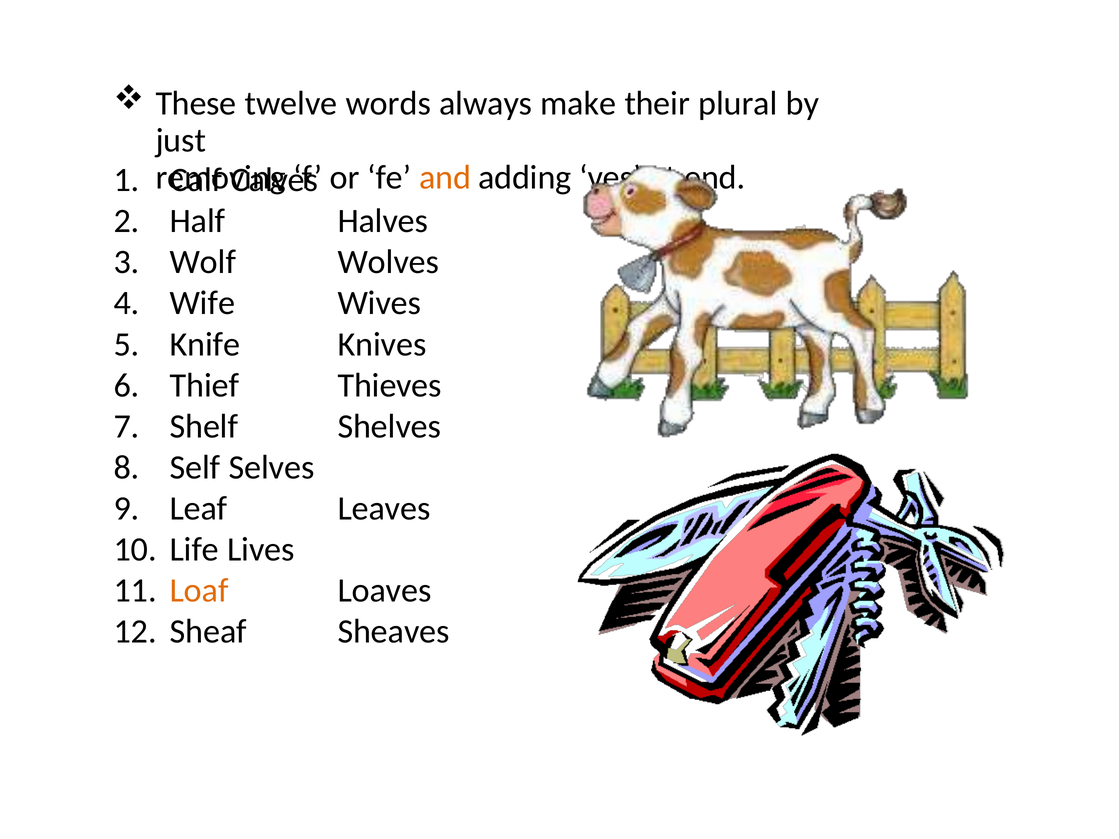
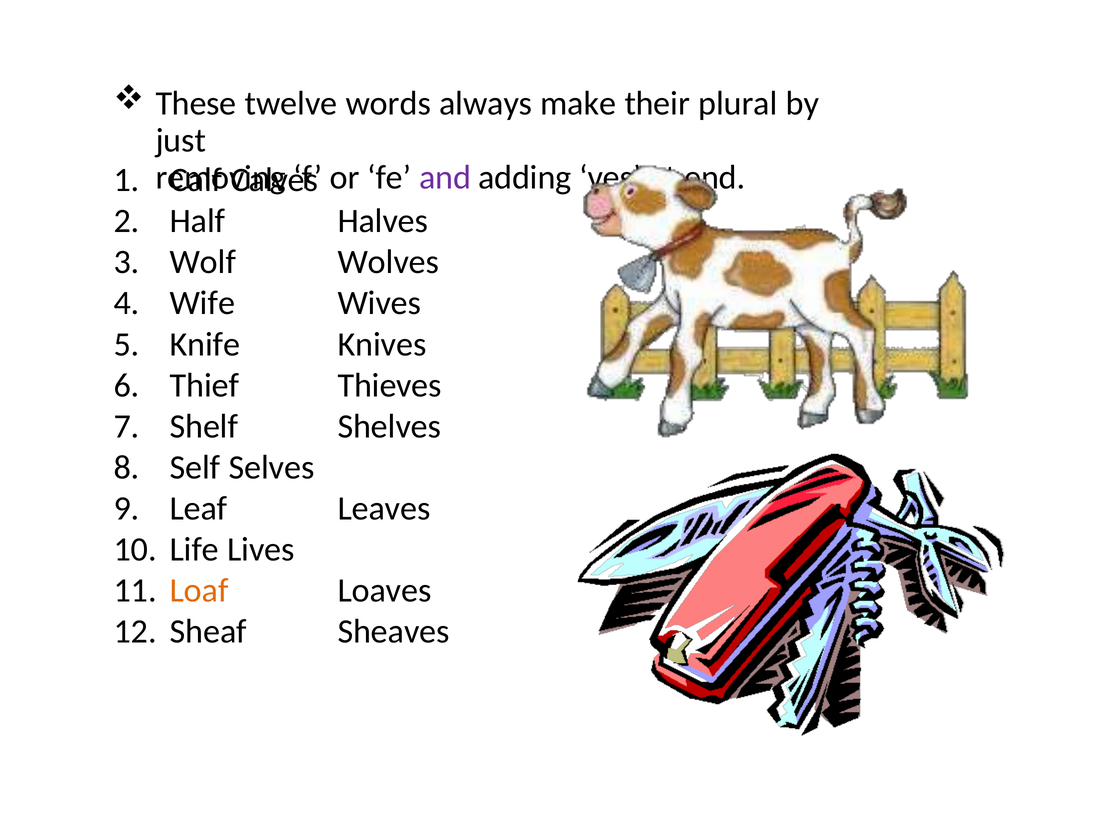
and colour: orange -> purple
